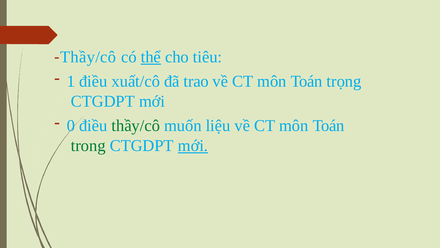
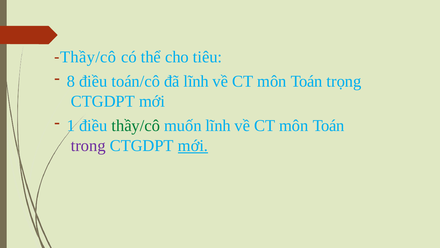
thể underline: present -> none
1: 1 -> 8
xuất/cô: xuất/cô -> toán/cô
đã trao: trao -> lĩnh
0: 0 -> 1
muốn liệu: liệu -> lĩnh
trong colour: green -> purple
